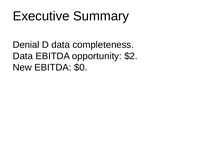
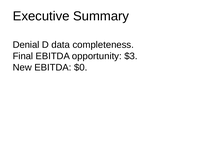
Data at (23, 56): Data -> Final
$2: $2 -> $3
